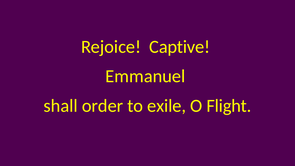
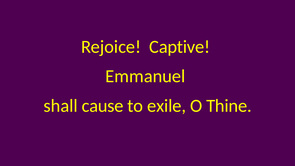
order: order -> cause
Flight: Flight -> Thine
